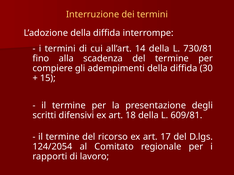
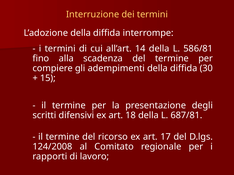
730/81: 730/81 -> 586/81
609/81: 609/81 -> 687/81
124/2054: 124/2054 -> 124/2008
